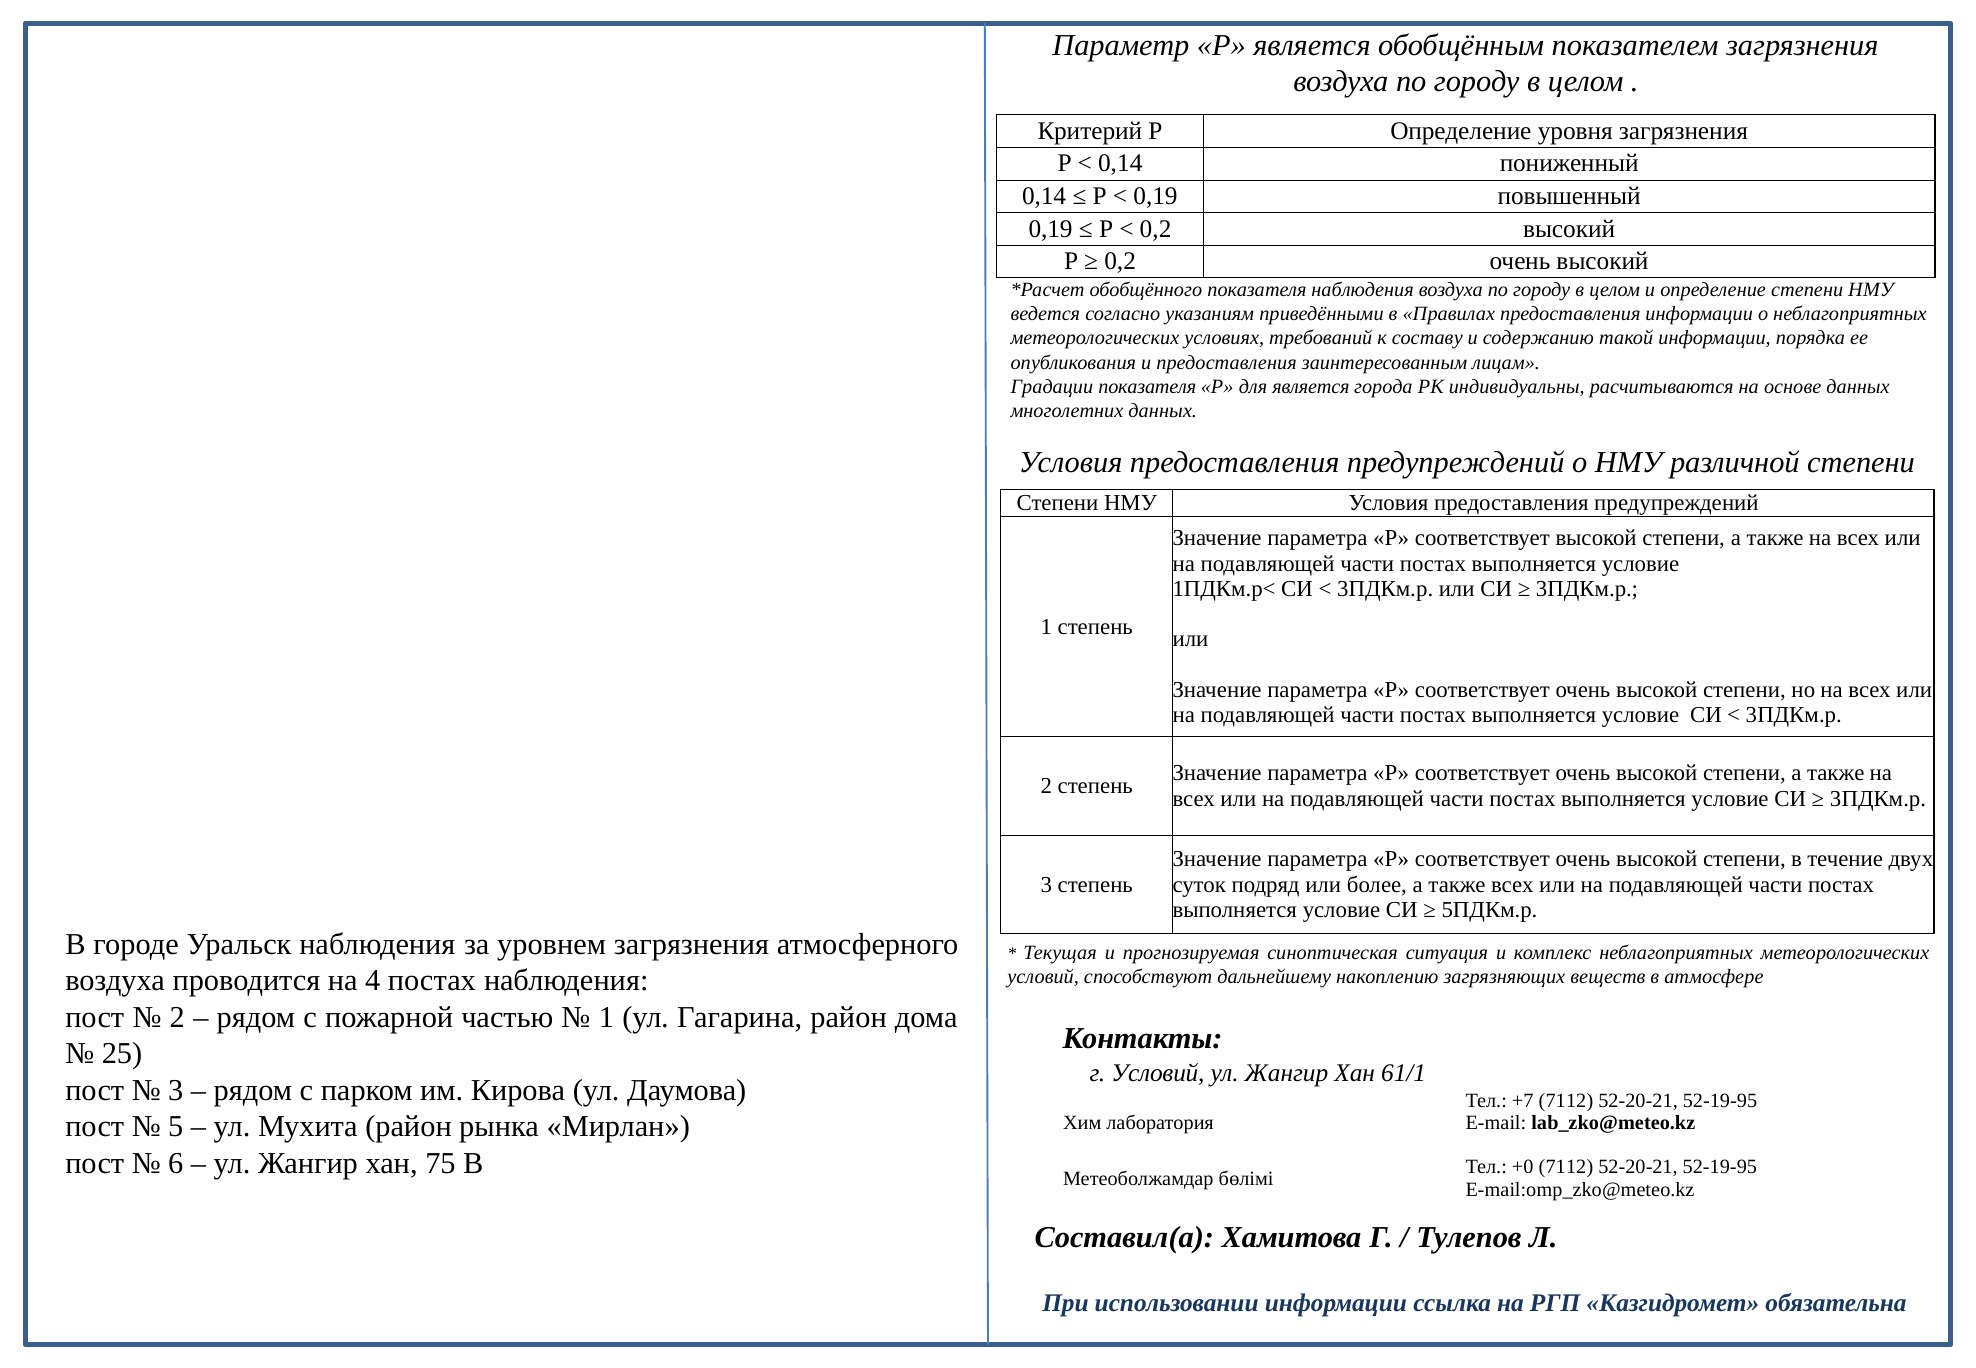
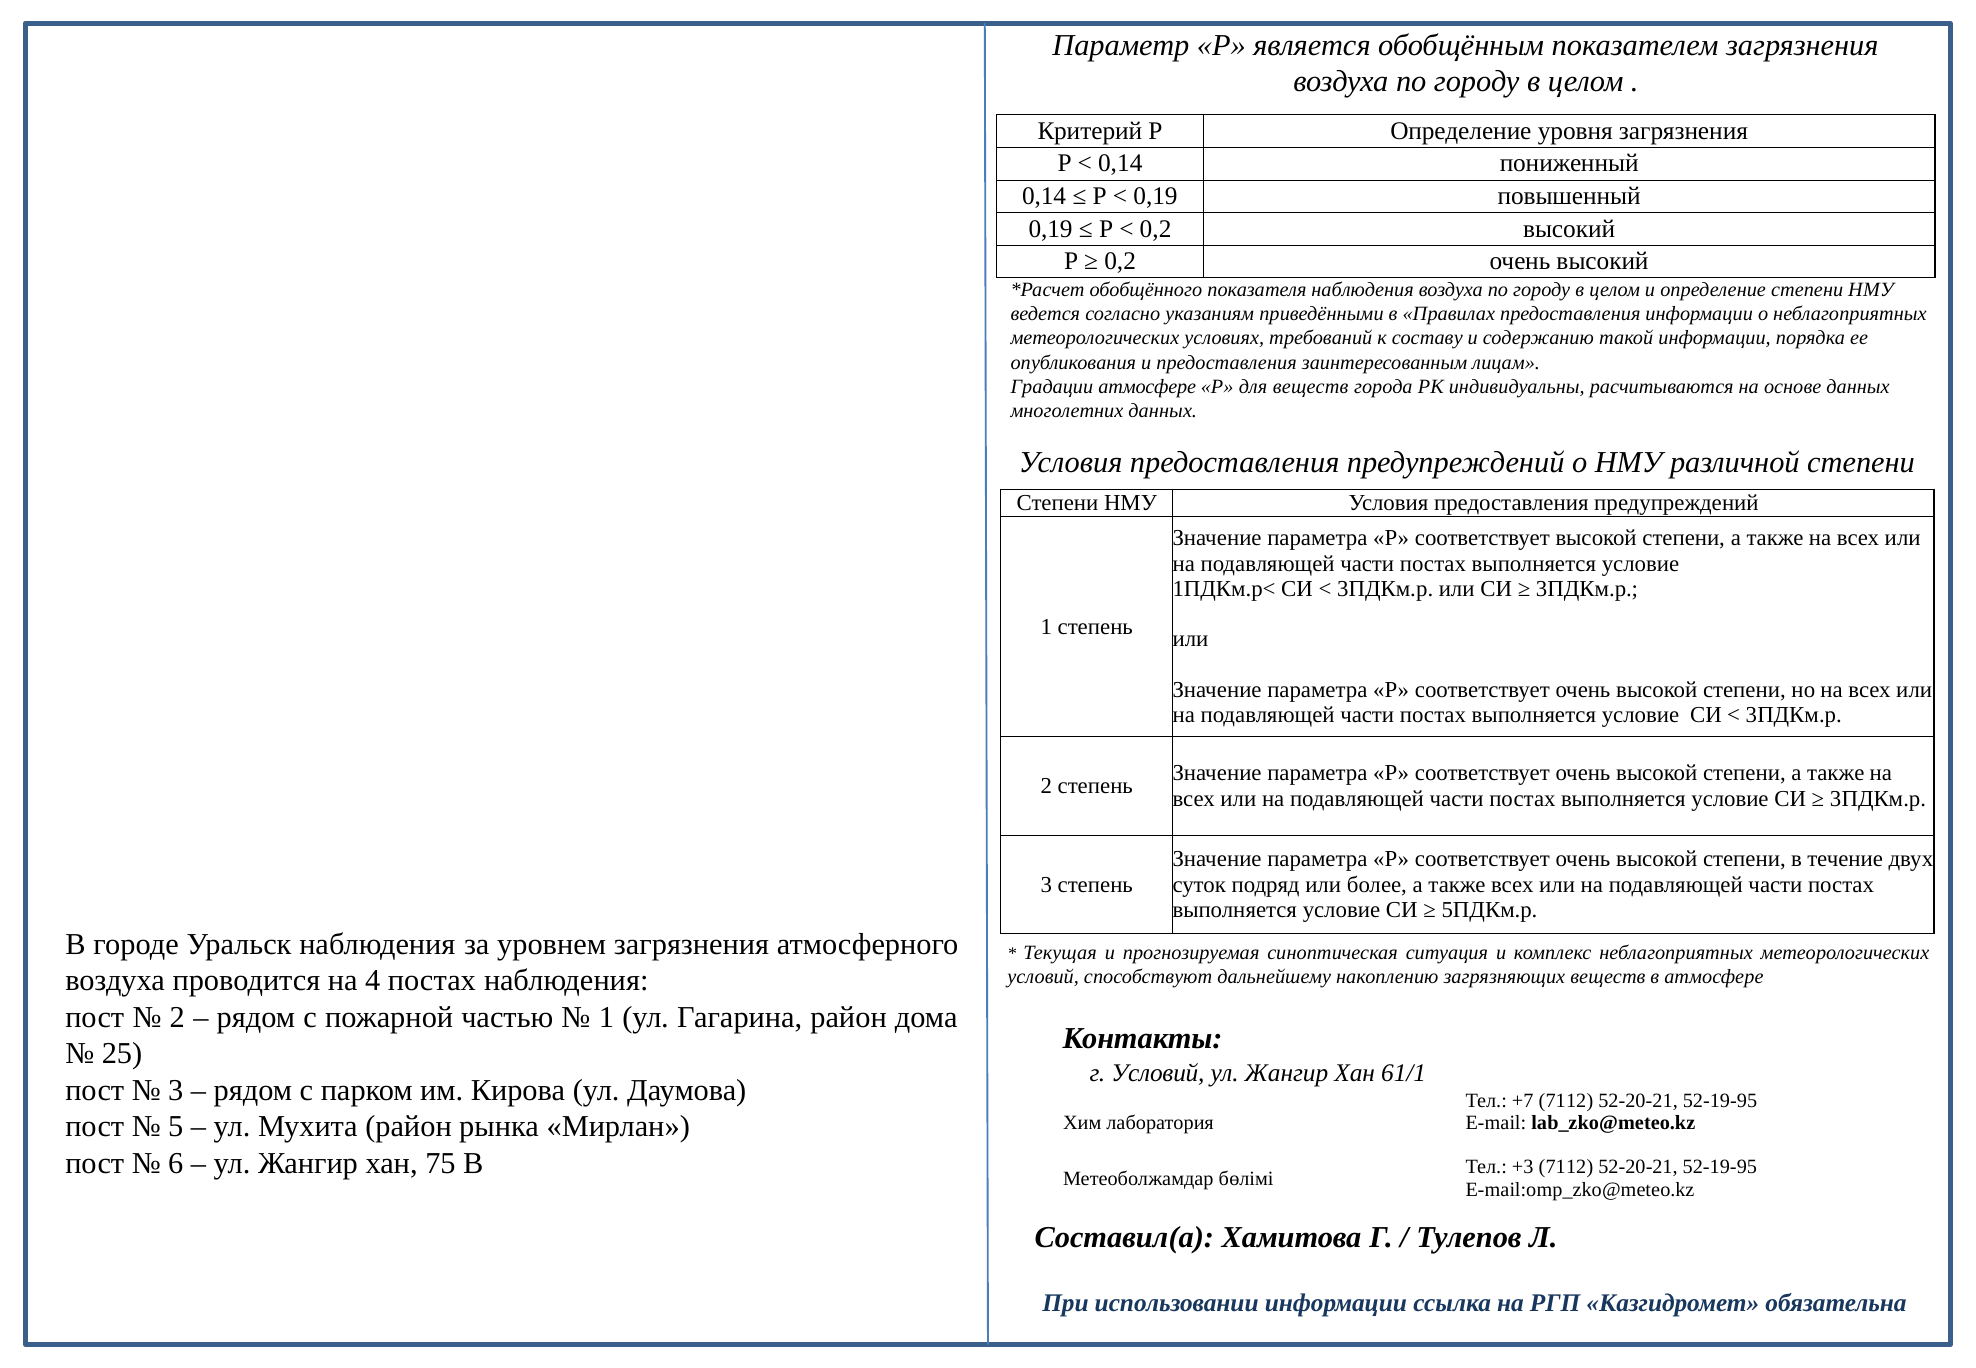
Градации показателя: показателя -> атмосфере
для является: является -> веществ
+0: +0 -> +3
